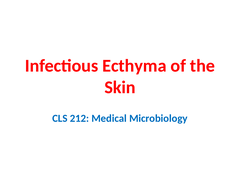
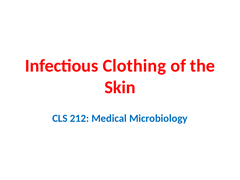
Ecthyma: Ecthyma -> Clothing
